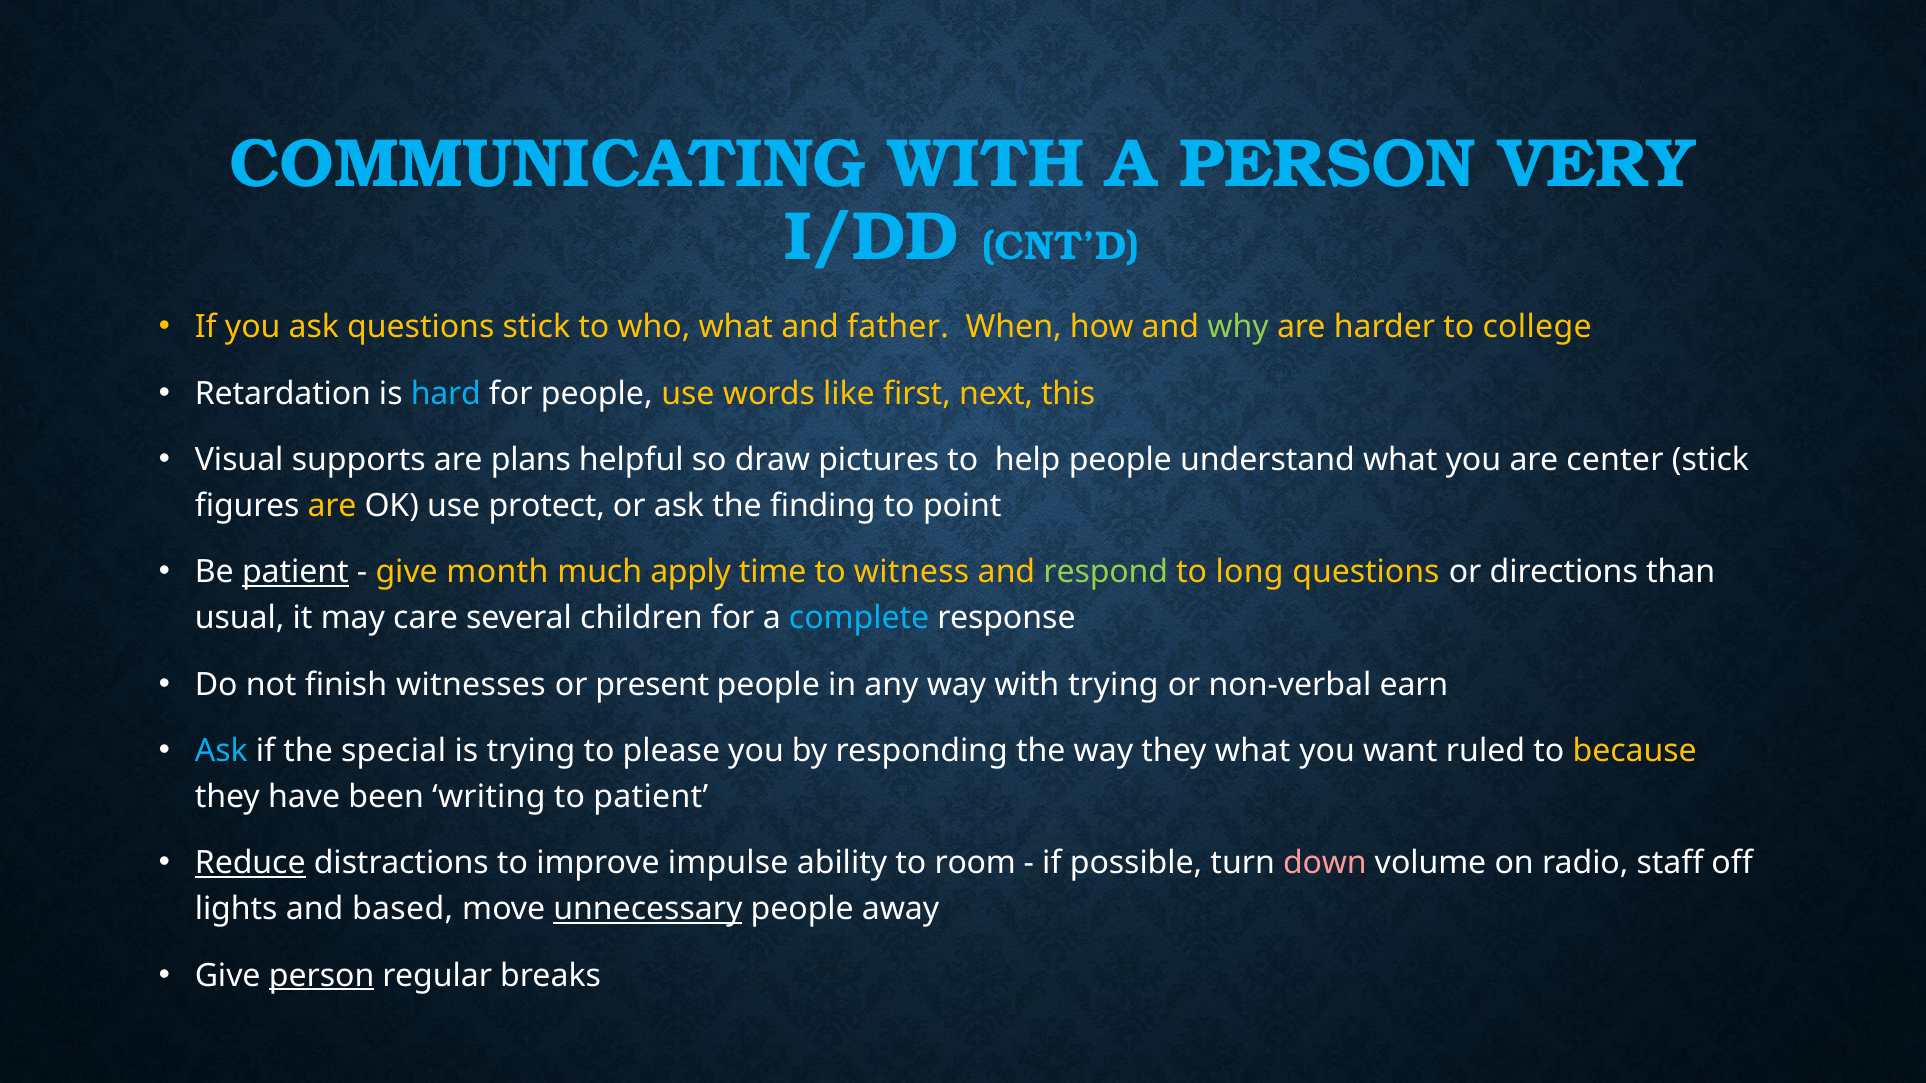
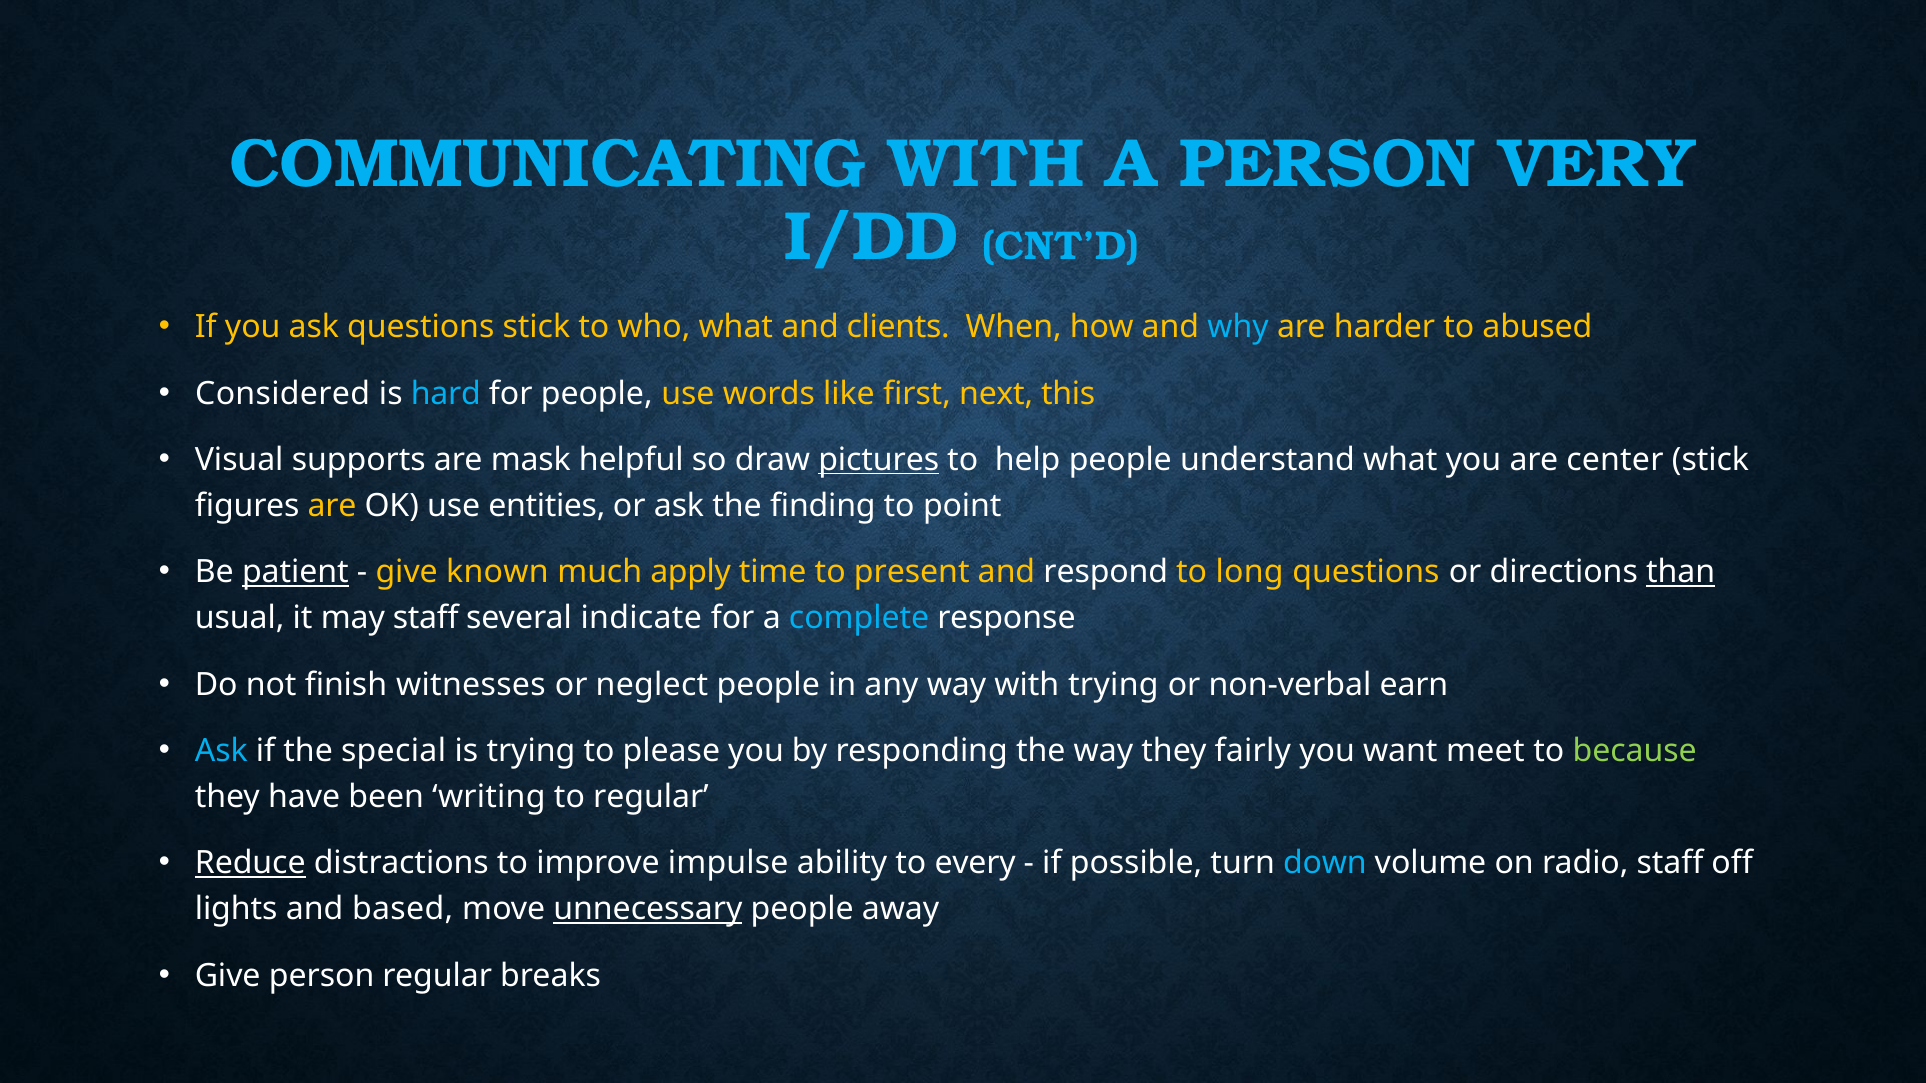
father: father -> clients
why colour: light green -> light blue
college: college -> abused
Retardation: Retardation -> Considered
plans: plans -> mask
pictures underline: none -> present
protect: protect -> entities
month: month -> known
witness: witness -> present
respond colour: light green -> white
than underline: none -> present
may care: care -> staff
children: children -> indicate
present: present -> neglect
they what: what -> fairly
ruled: ruled -> meet
because colour: yellow -> light green
to patient: patient -> regular
room: room -> every
down colour: pink -> light blue
person at (322, 976) underline: present -> none
